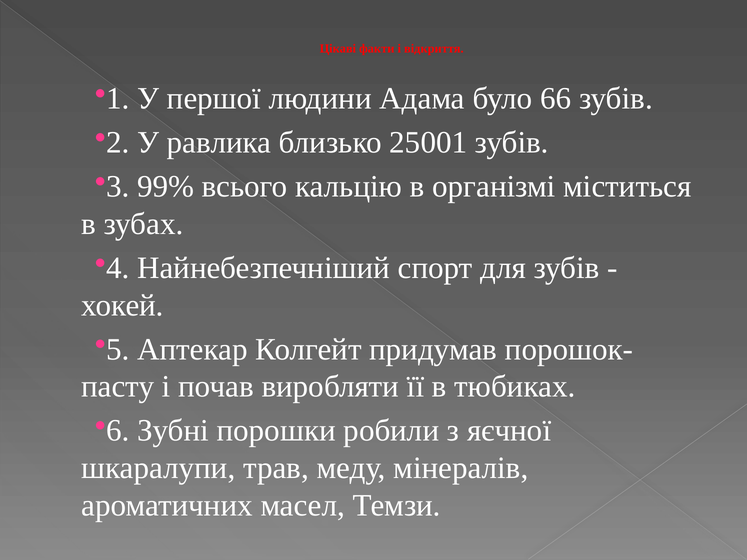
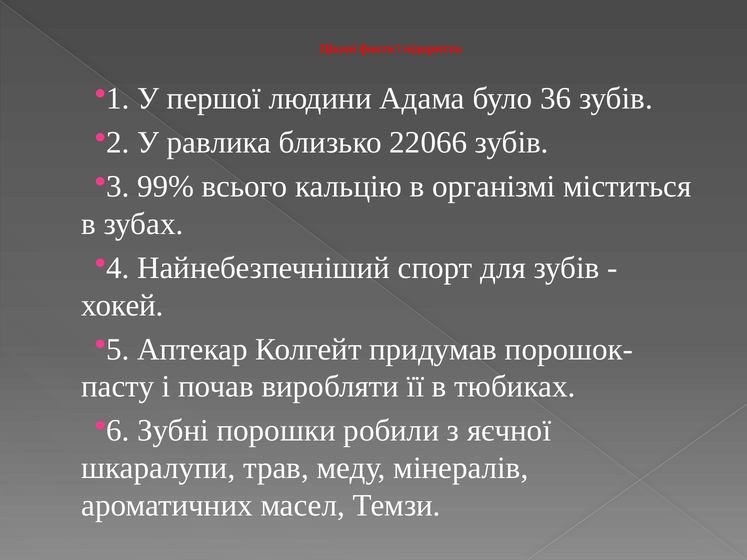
66: 66 -> 36
25001: 25001 -> 22066
